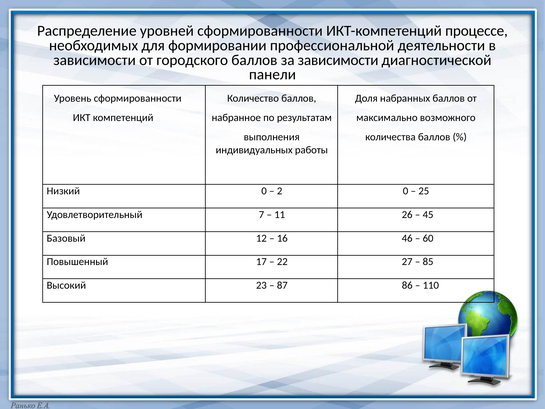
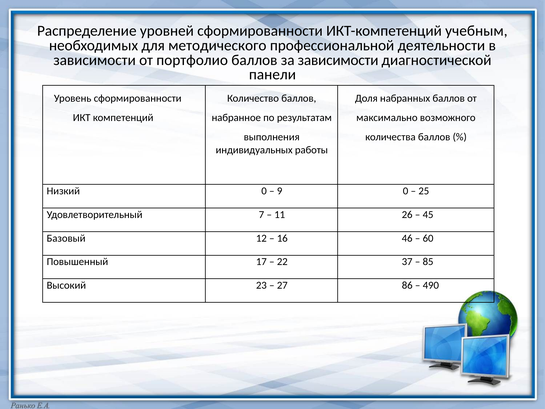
процессе: процессе -> учебным
формировании: формировании -> методического
городского: городского -> портфолио
2: 2 -> 9
27: 27 -> 37
87: 87 -> 27
110: 110 -> 490
